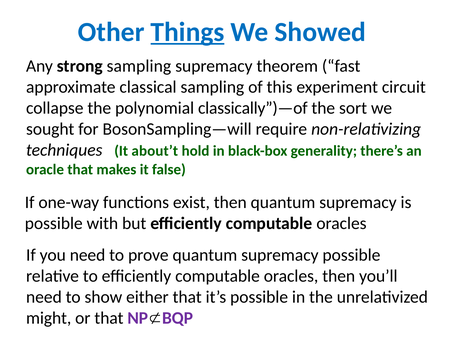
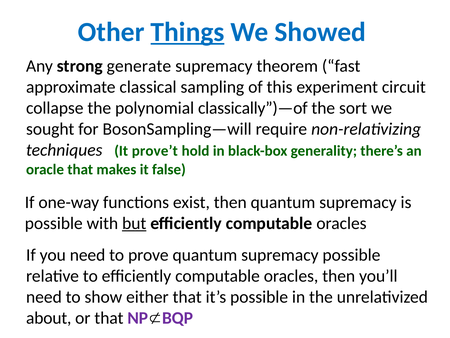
strong sampling: sampling -> generate
about’t: about’t -> prove’t
but underline: none -> present
might: might -> about
